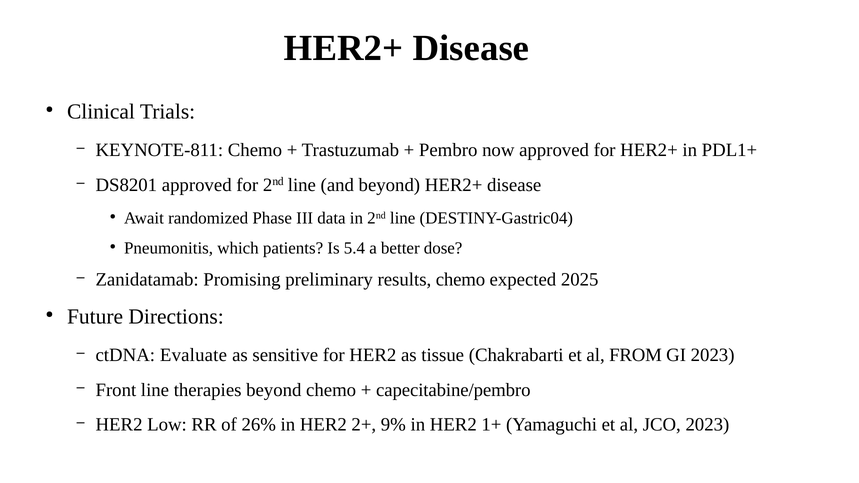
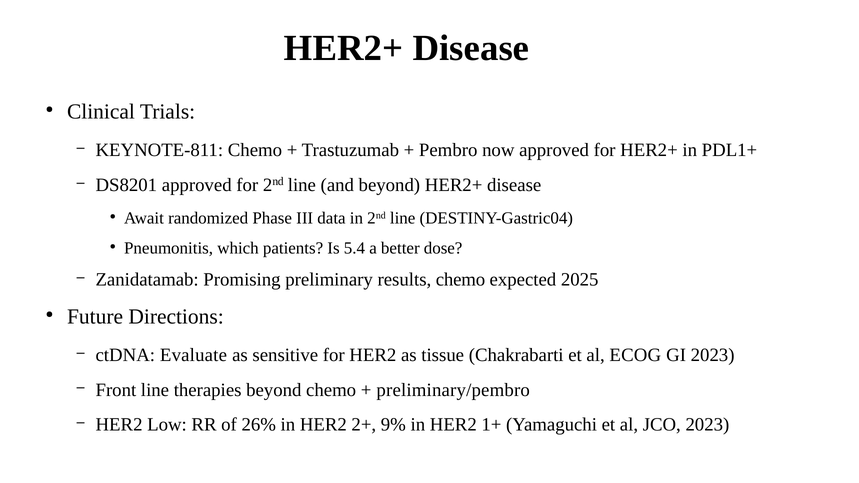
FROM: FROM -> ECOG
capecitabine/pembro: capecitabine/pembro -> preliminary/pembro
